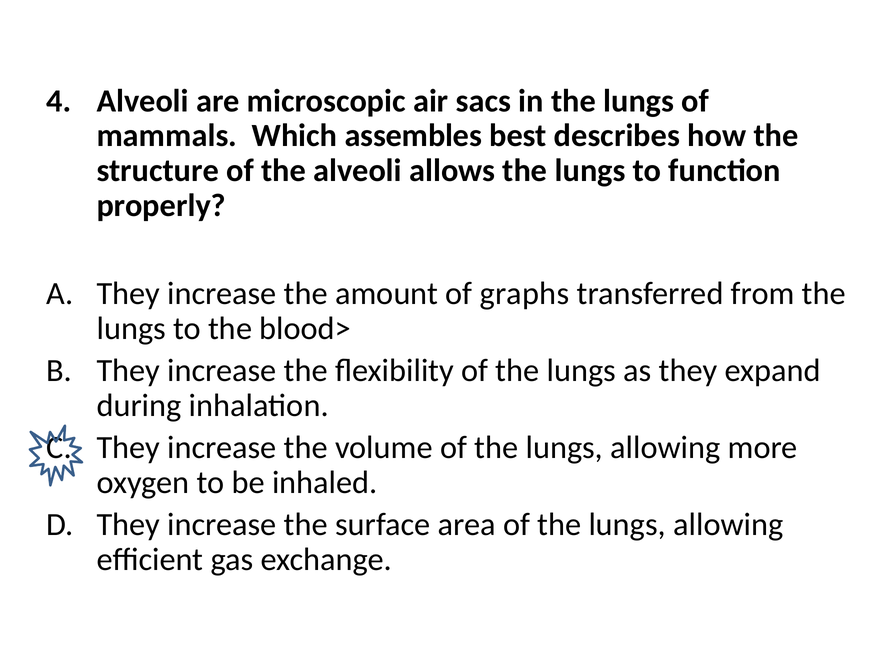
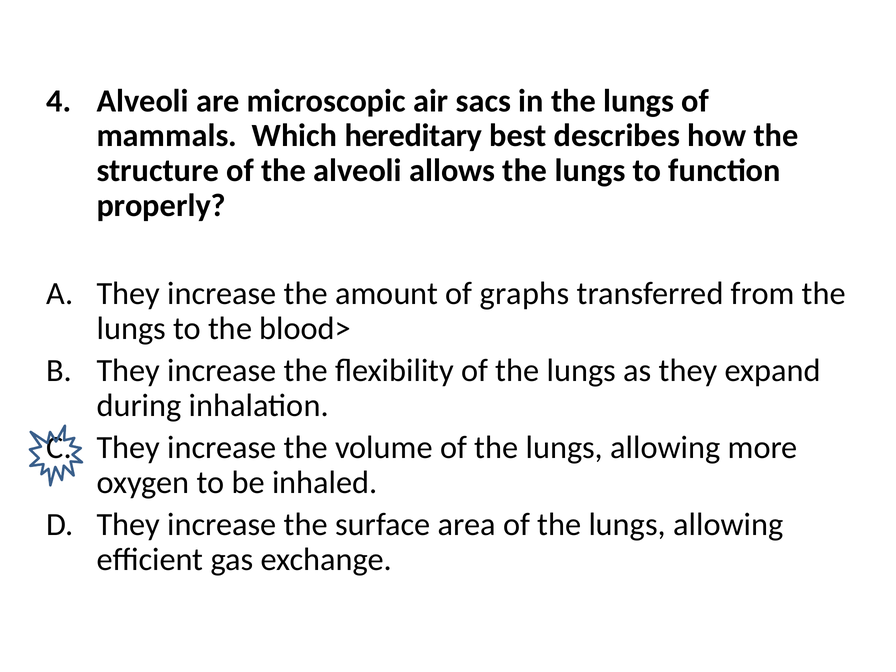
assembles: assembles -> hereditary
